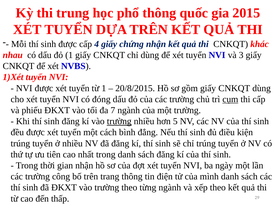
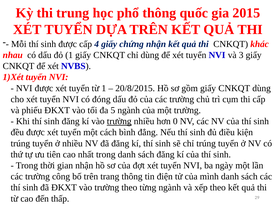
cụm underline: present -> none
7: 7 -> 5
5: 5 -> 0
